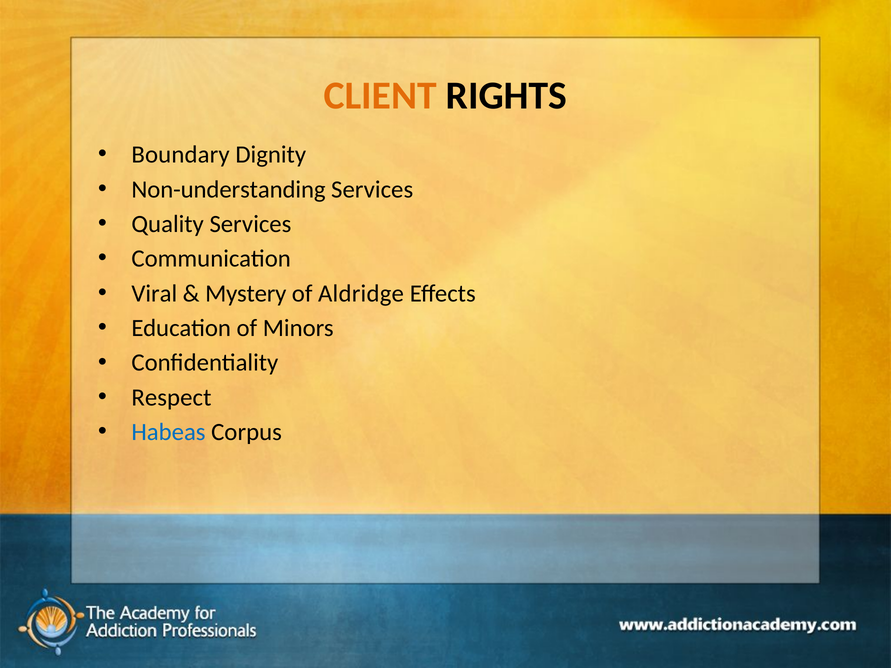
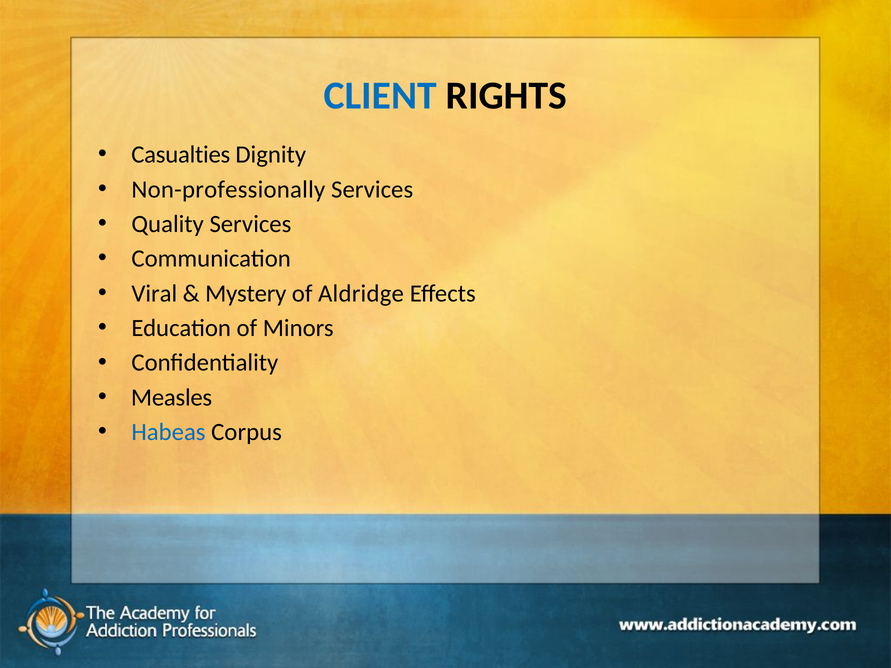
CLIENT colour: orange -> blue
Boundary: Boundary -> Casualties
Non-understanding: Non-understanding -> Non-professionally
Respect: Respect -> Measles
